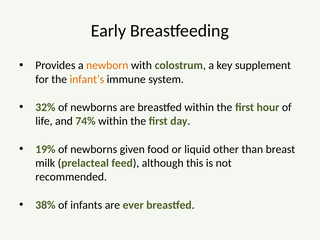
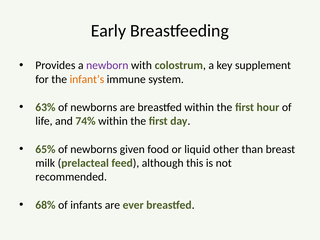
newborn colour: orange -> purple
32%: 32% -> 63%
19%: 19% -> 65%
38%: 38% -> 68%
